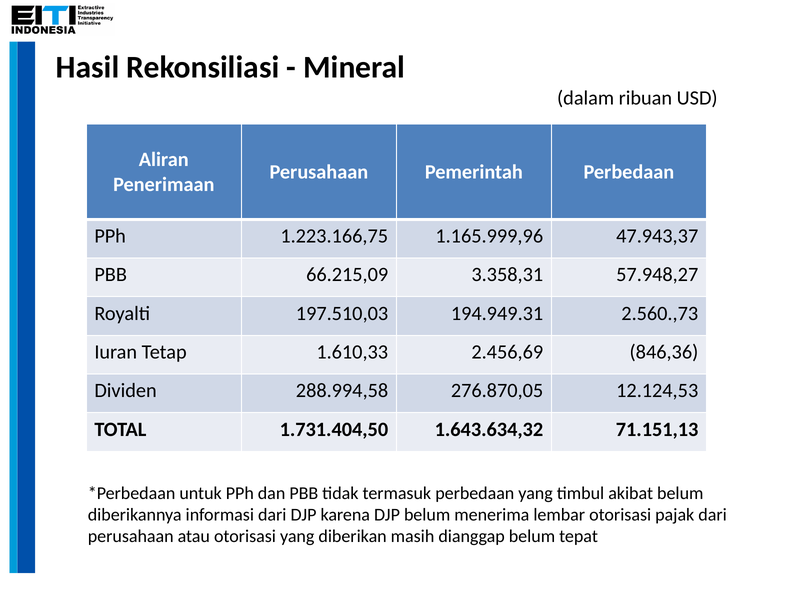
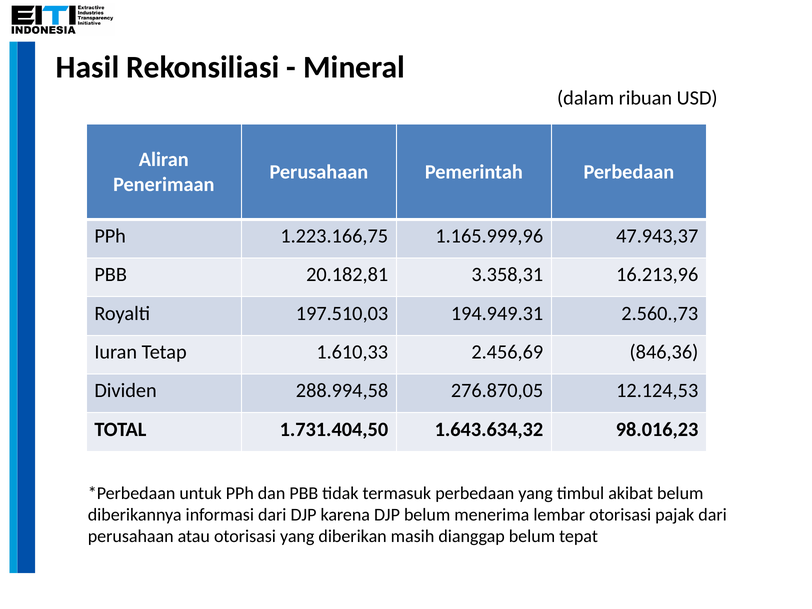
66.215,09: 66.215,09 -> 20.182,81
57.948,27: 57.948,27 -> 16.213,96
71.151,13: 71.151,13 -> 98.016,23
